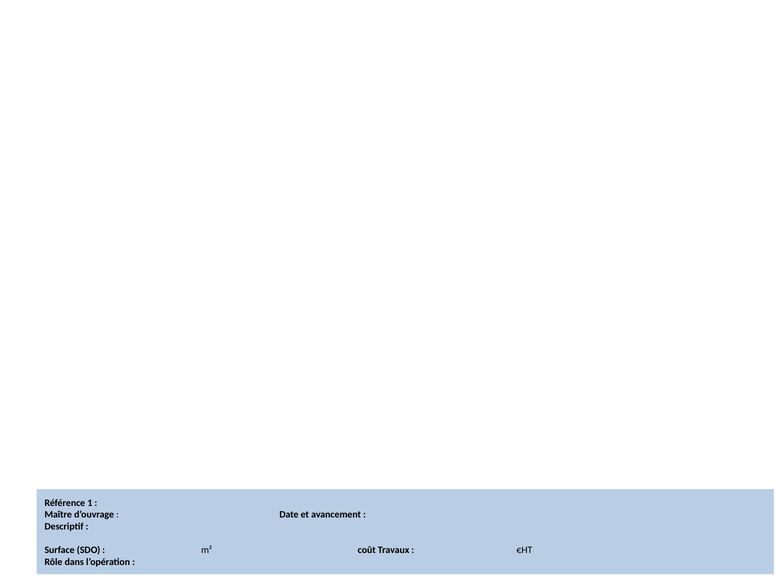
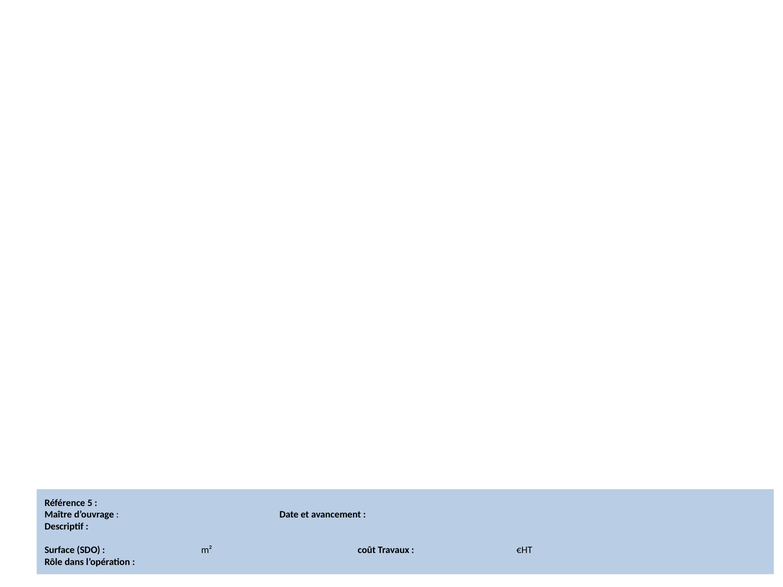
1: 1 -> 5
